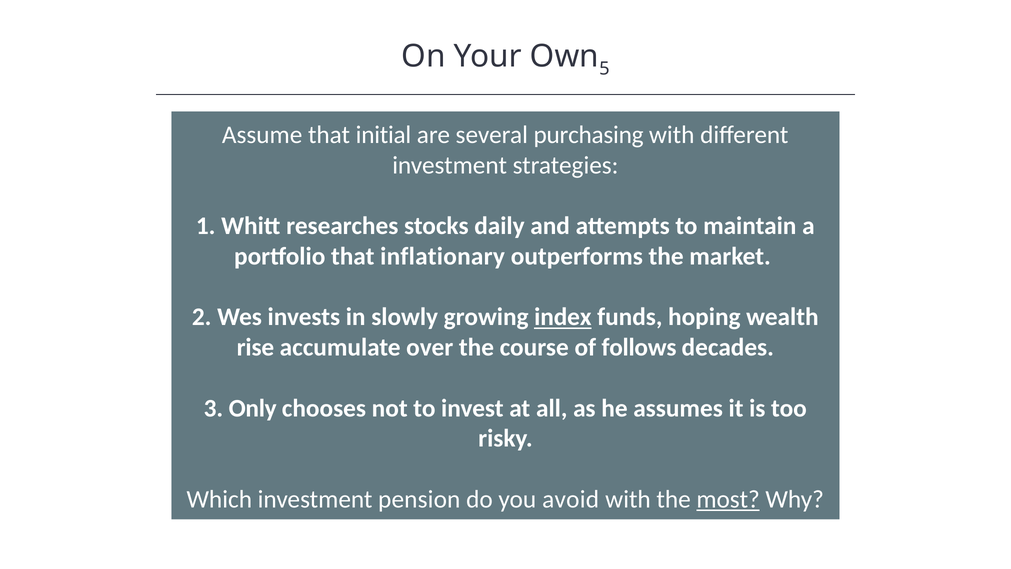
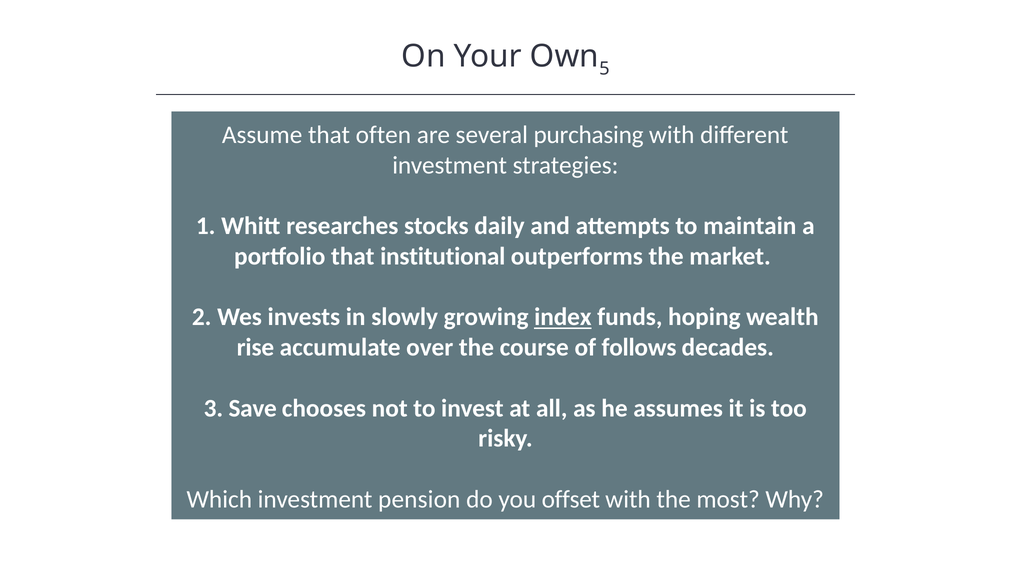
initial: initial -> often
inflationary: inflationary -> institutional
Only: Only -> Save
avoid: avoid -> offset
most underline: present -> none
